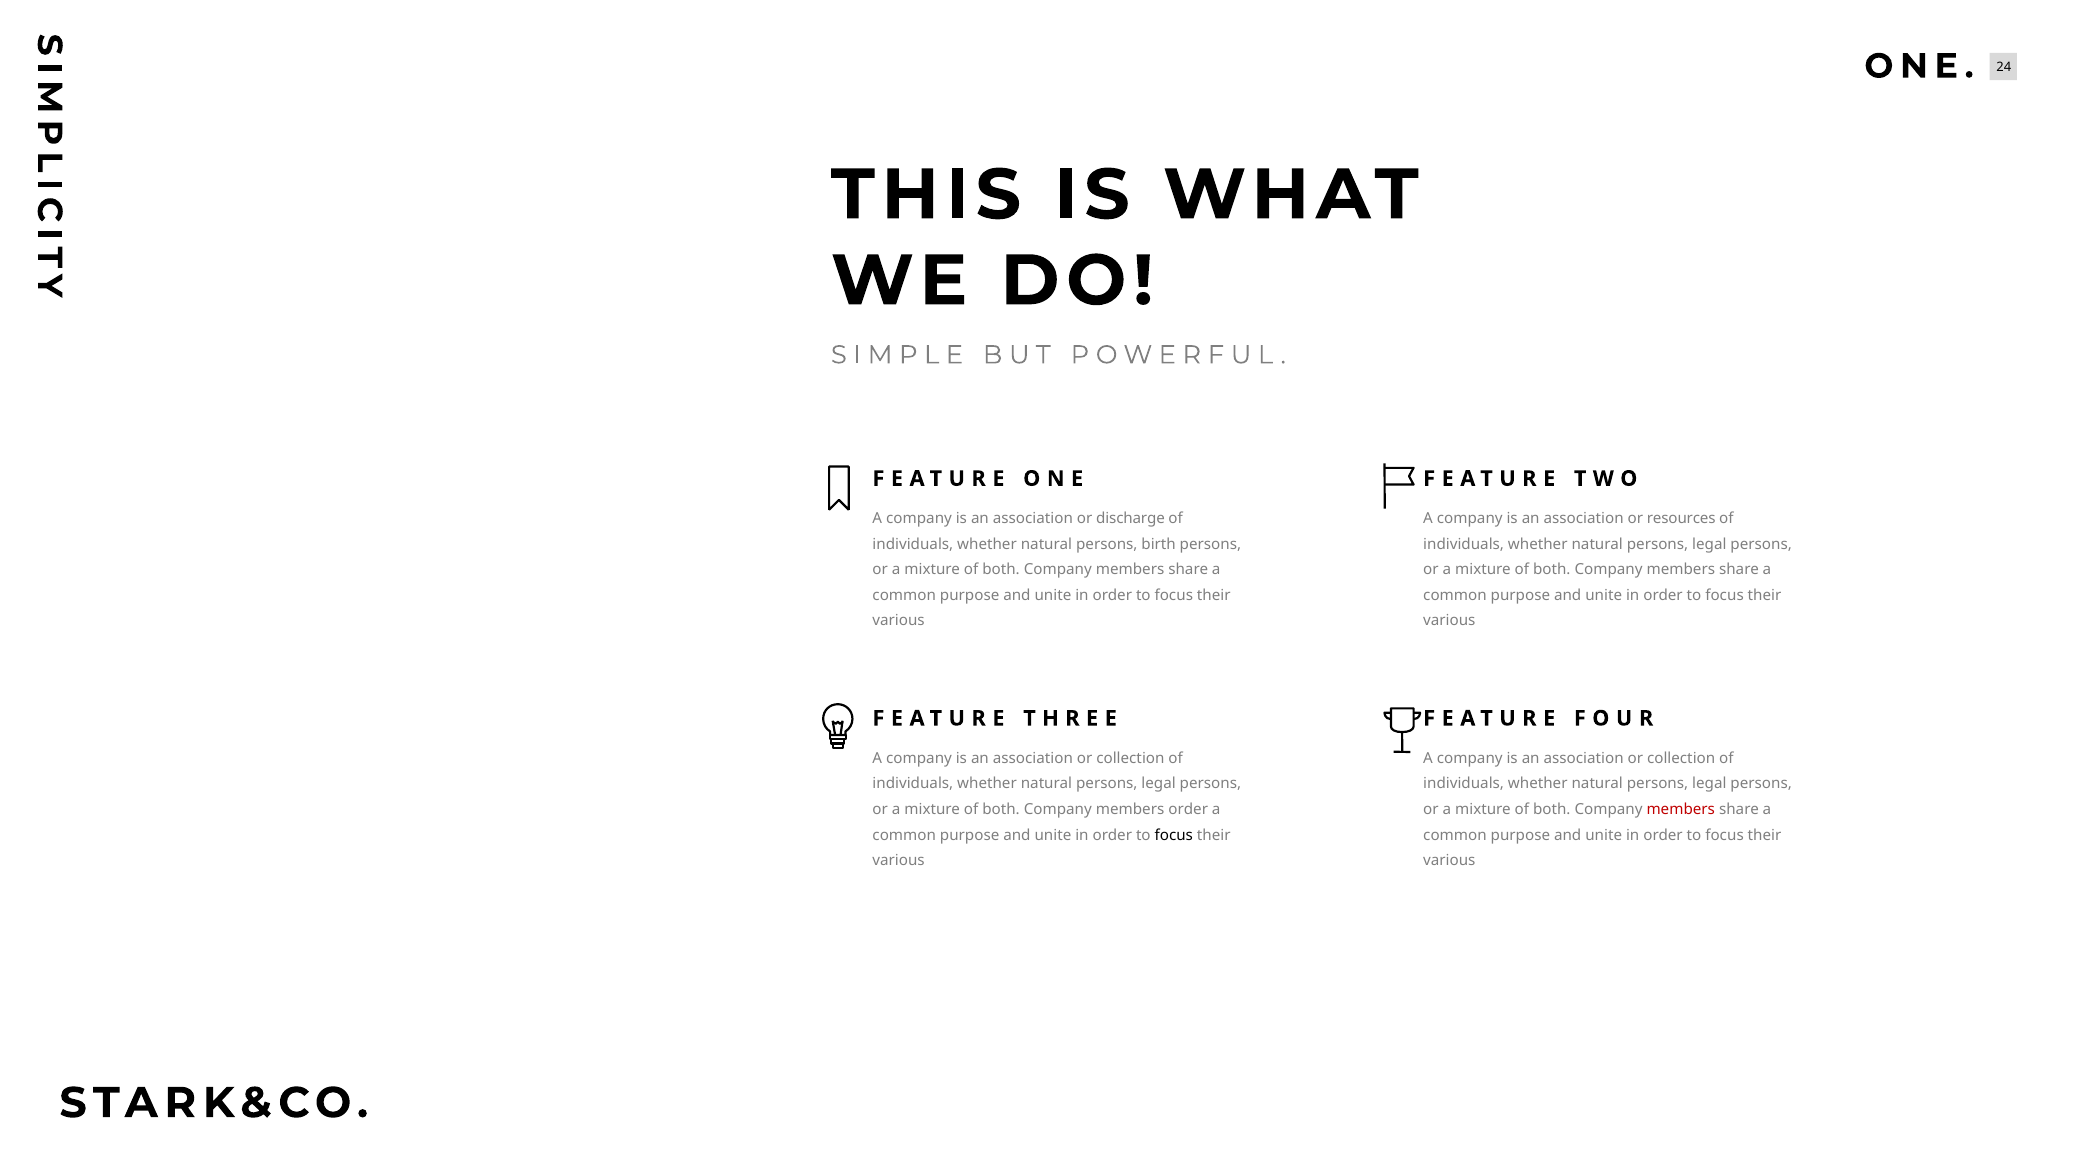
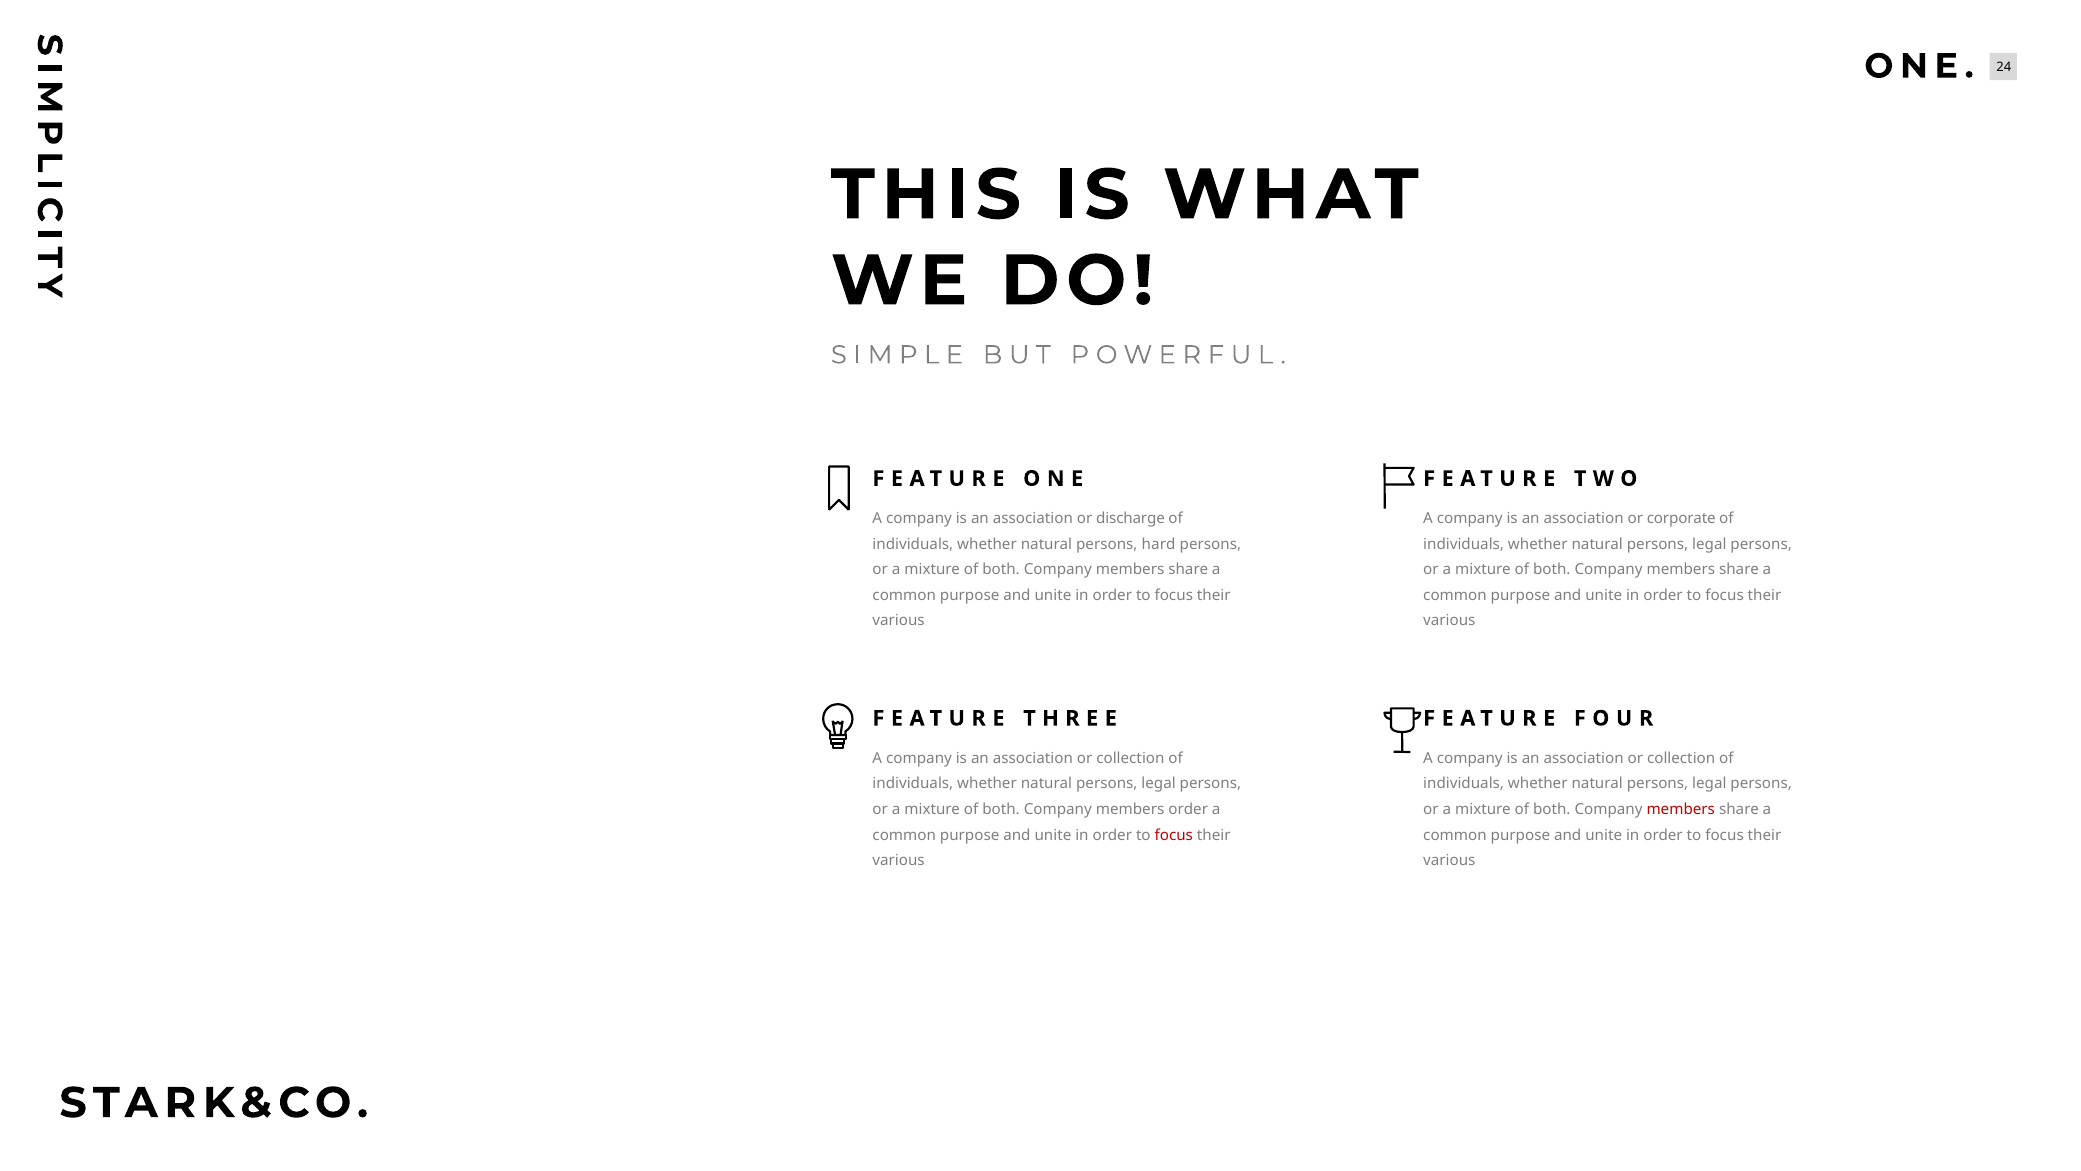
resources: resources -> corporate
birth: birth -> hard
focus at (1174, 835) colour: black -> red
